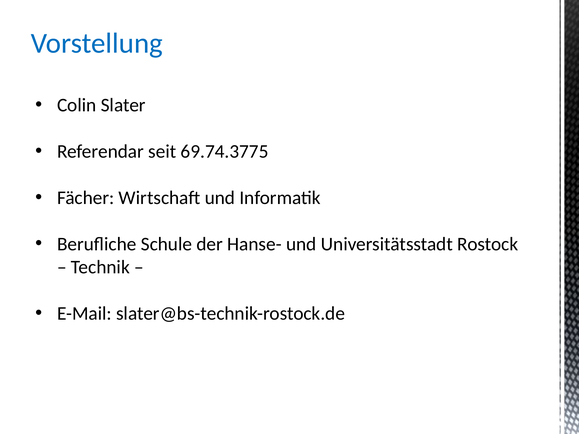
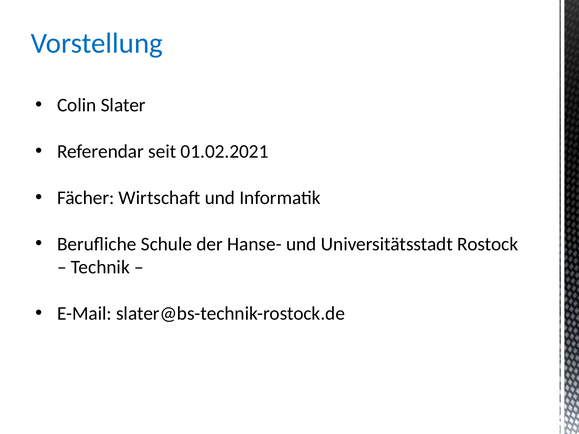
69.74.3775: 69.74.3775 -> 01.02.2021
